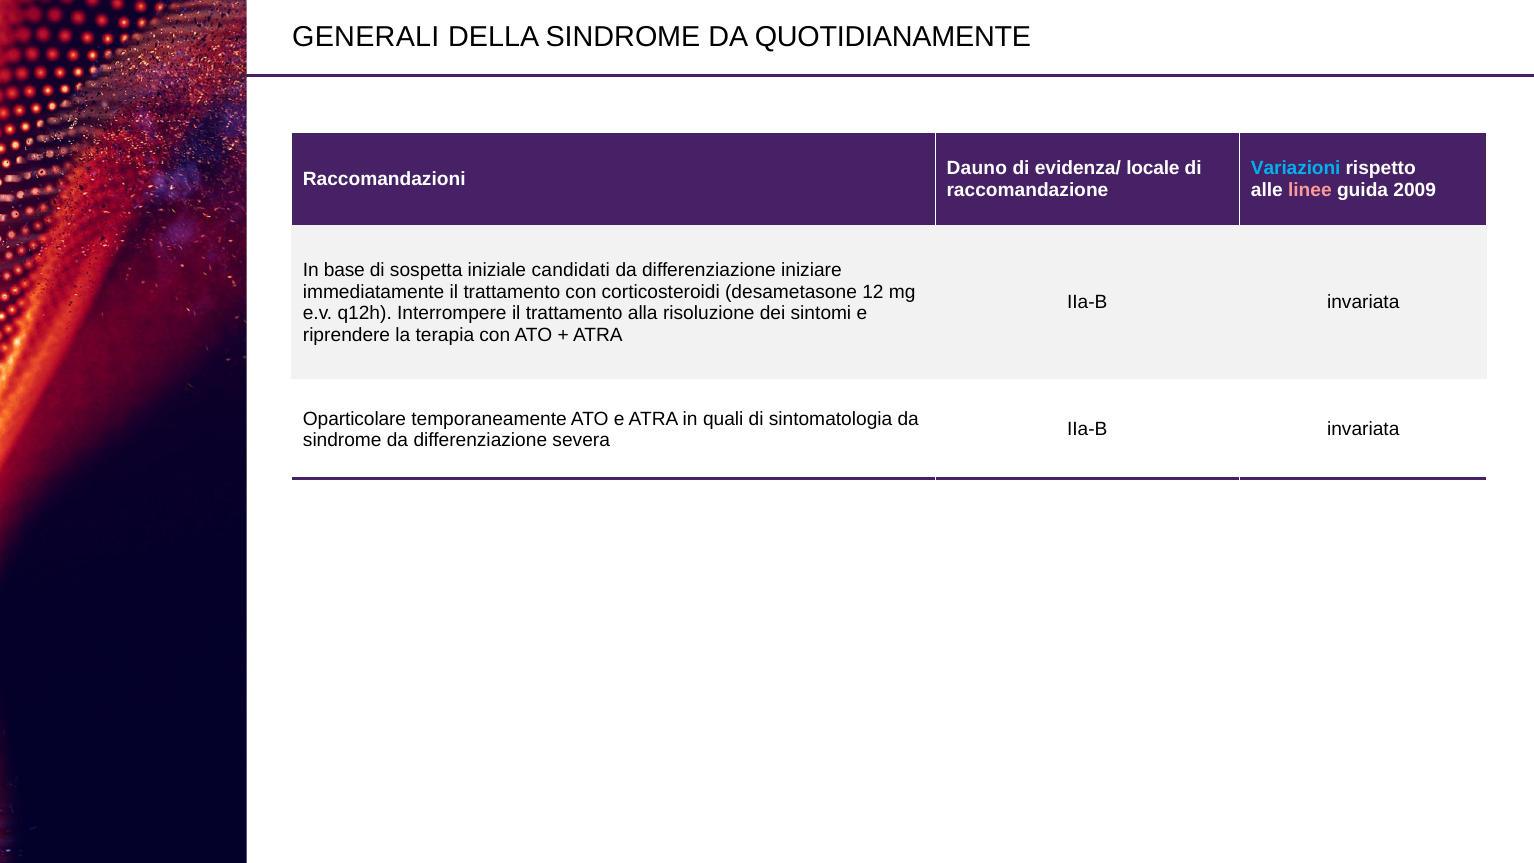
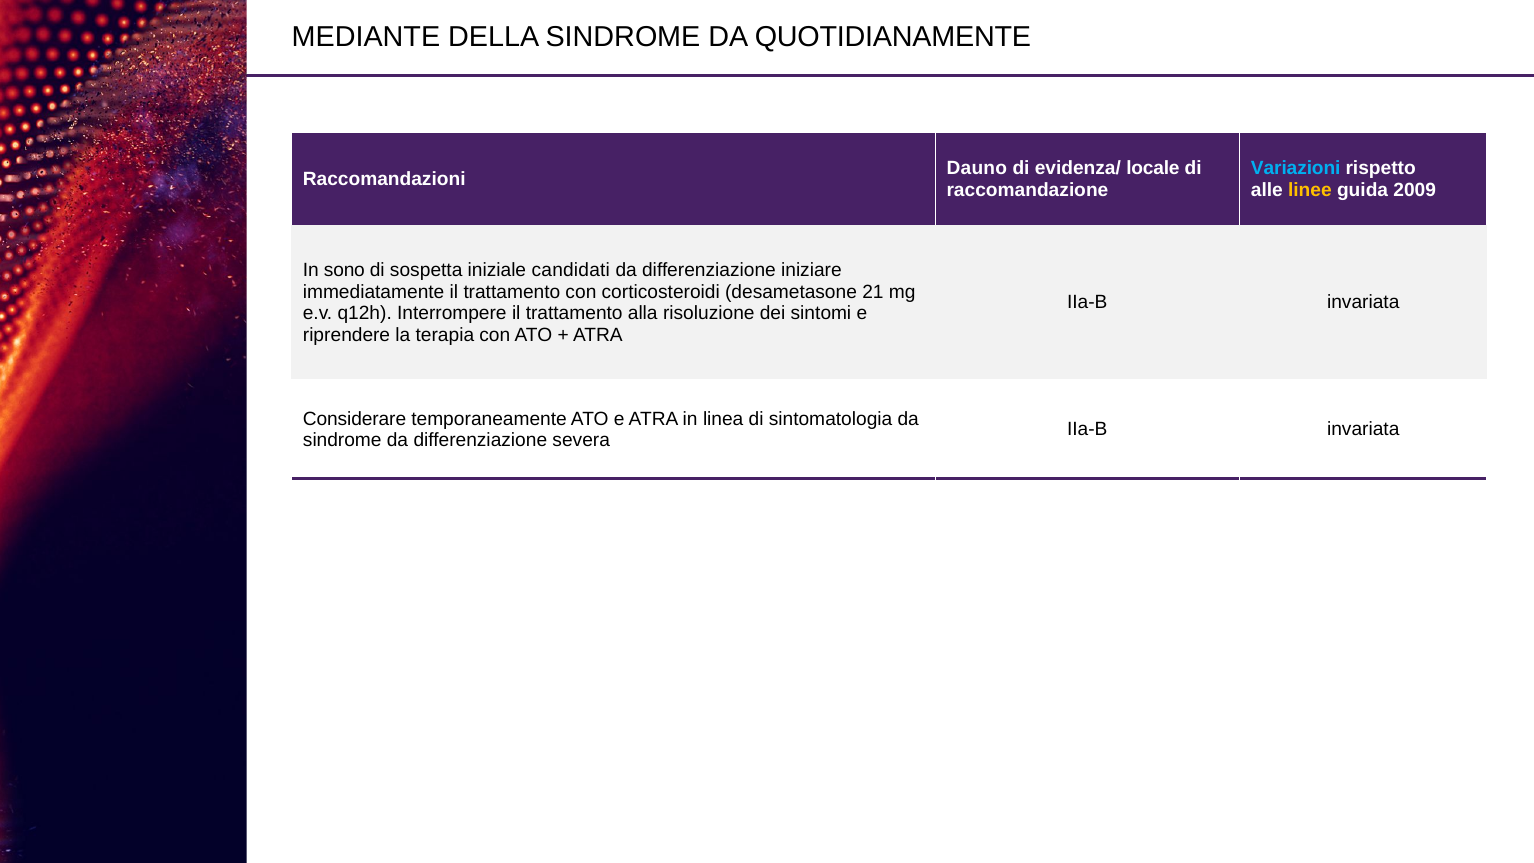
GENERALI: GENERALI -> MEDIANTE
linee colour: pink -> yellow
base: base -> sono
12: 12 -> 21
Oparticolare: Oparticolare -> Considerare
quali: quali -> linea
